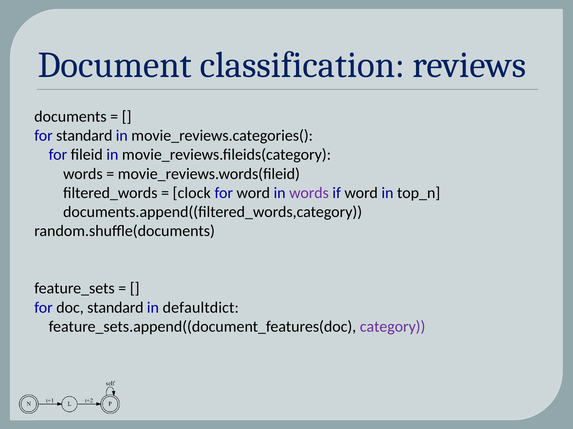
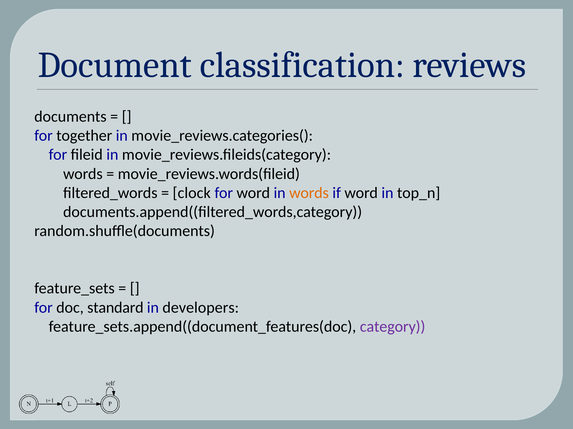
for standard: standard -> together
words at (309, 193) colour: purple -> orange
defaultdict: defaultdict -> developers
